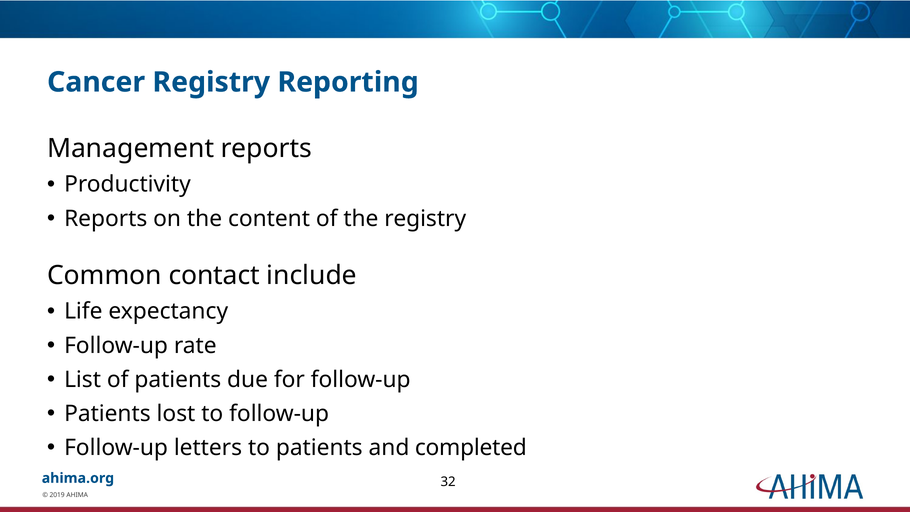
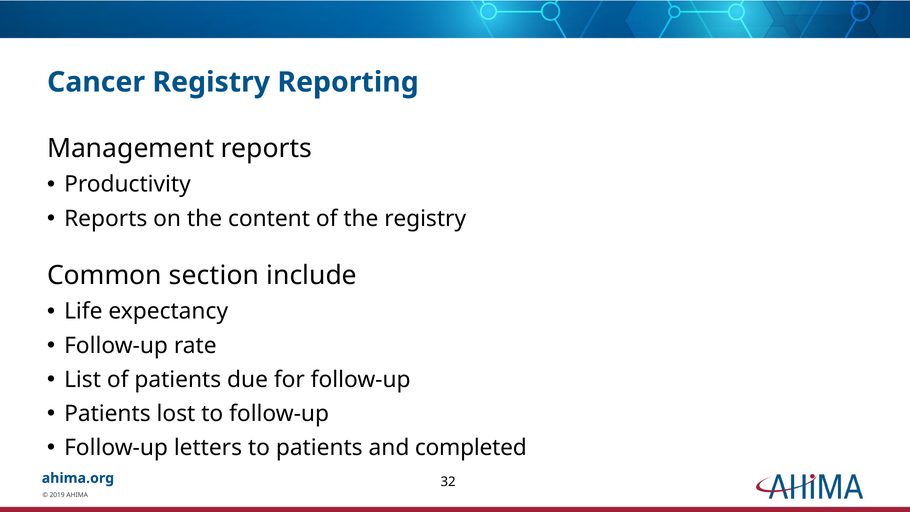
contact: contact -> section
